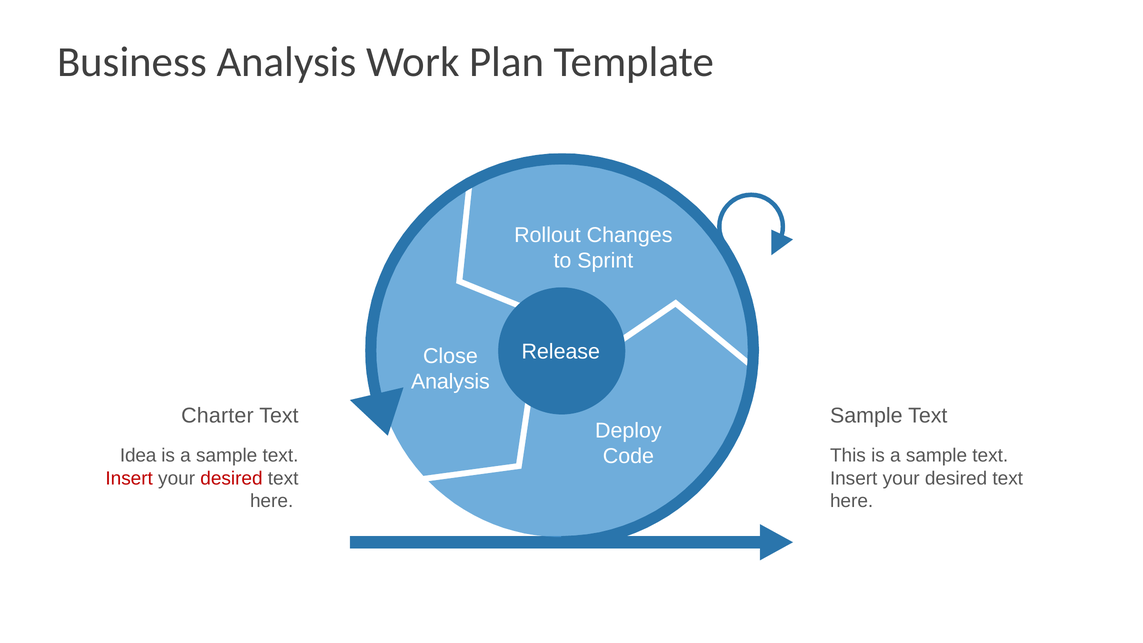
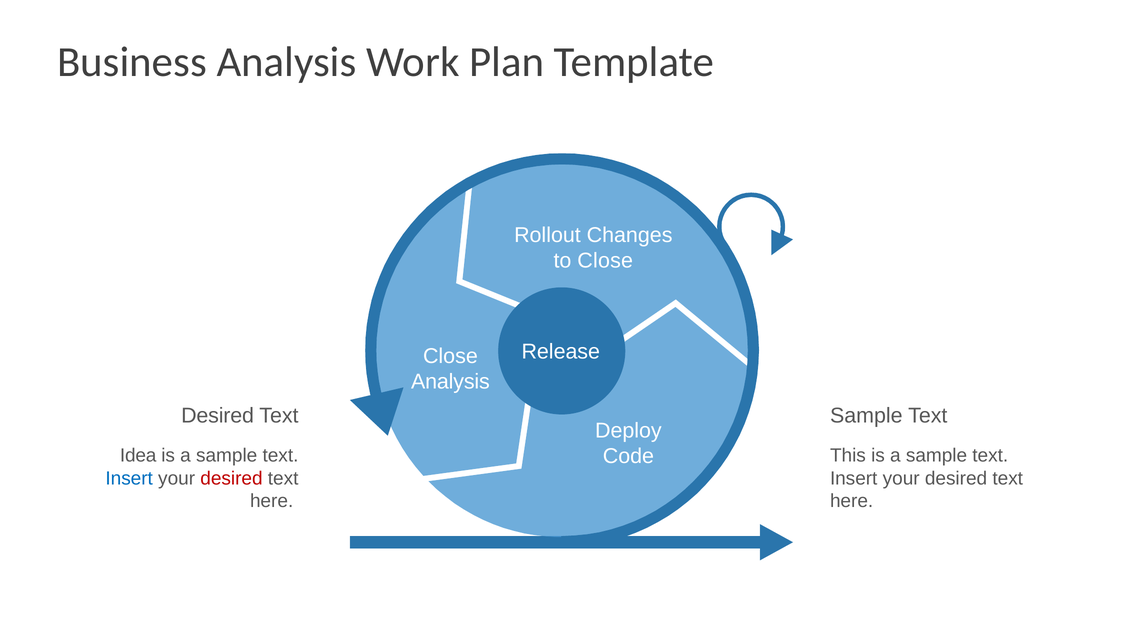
to Sprint: Sprint -> Close
Charter at (217, 416): Charter -> Desired
Insert at (129, 478) colour: red -> blue
